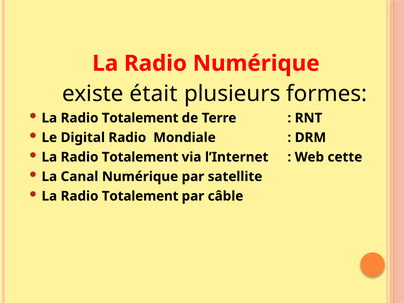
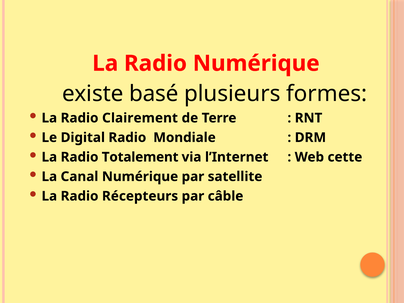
était: était -> basé
Totalement at (140, 118): Totalement -> Clairement
Totalement at (140, 196): Totalement -> Récepteurs
